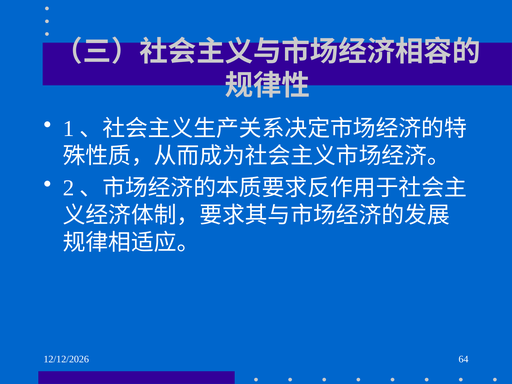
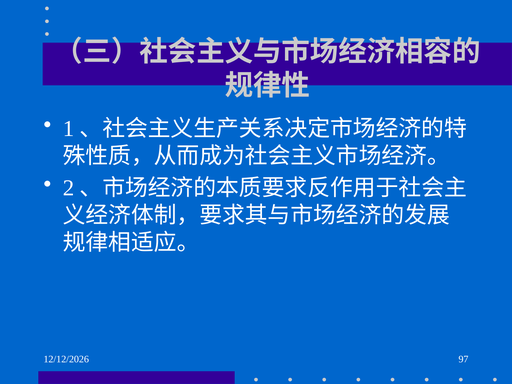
64: 64 -> 97
